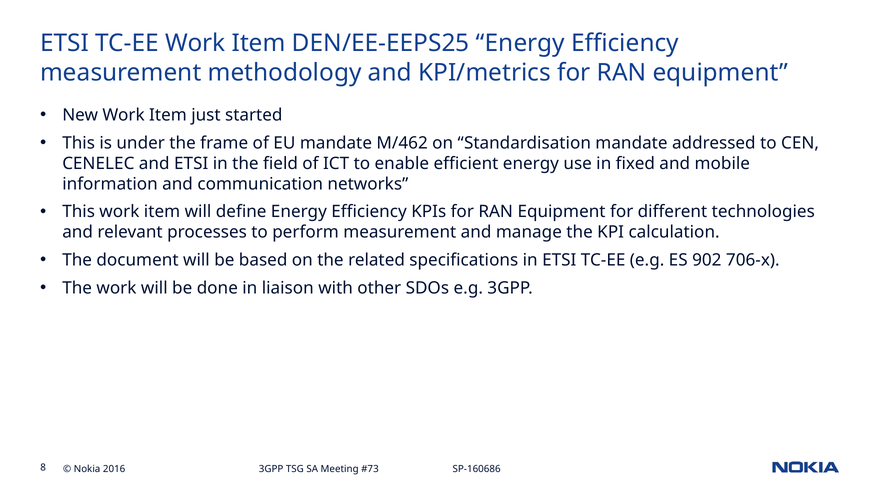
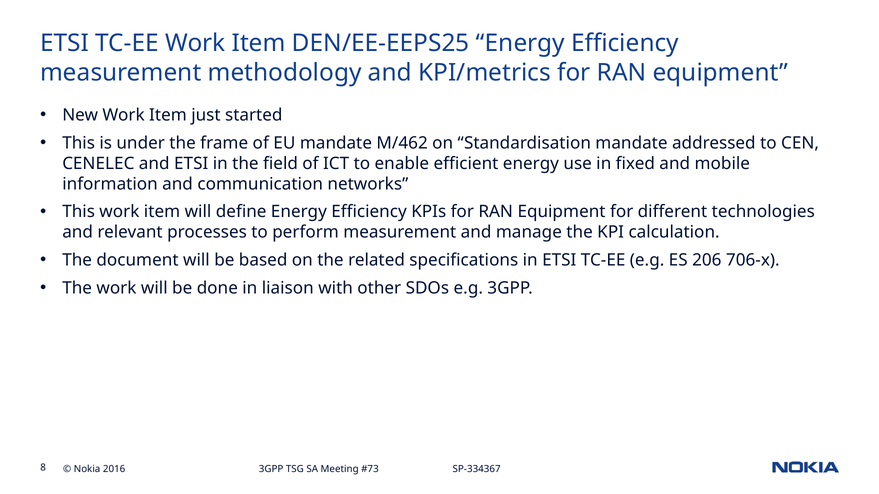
902: 902 -> 206
SP-160686: SP-160686 -> SP-334367
